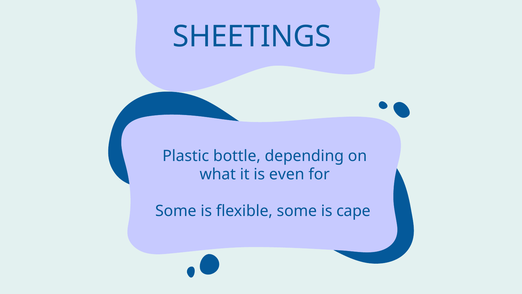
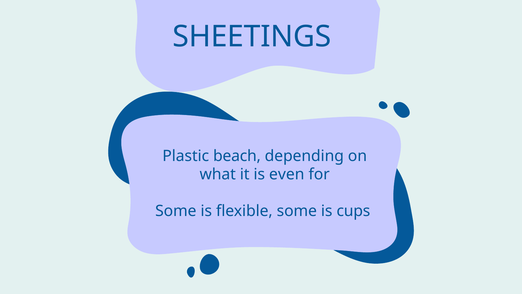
bottle: bottle -> beach
cape: cape -> cups
